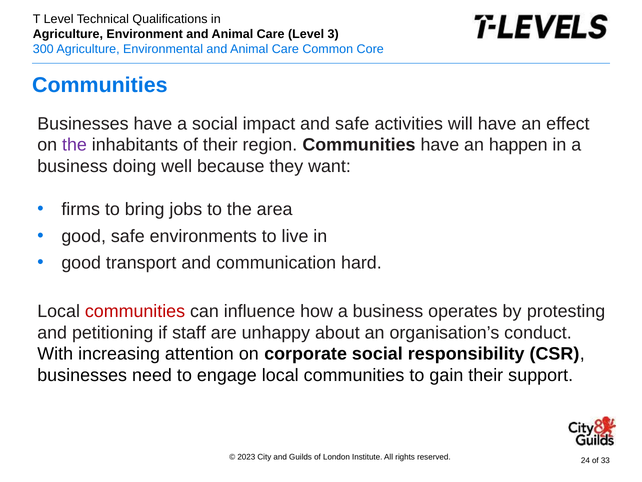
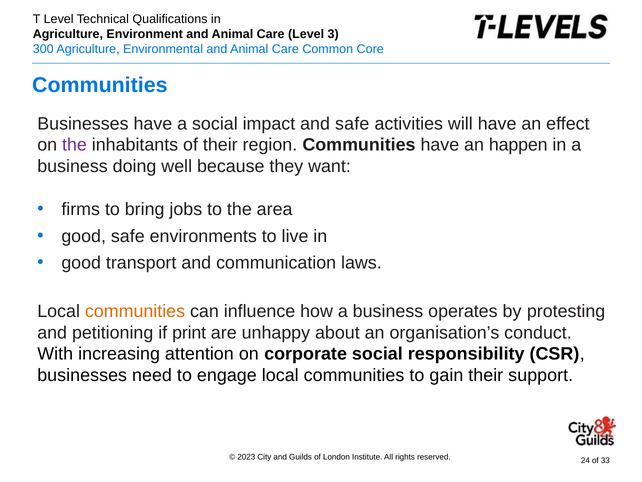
hard: hard -> laws
communities at (135, 311) colour: red -> orange
staff: staff -> print
